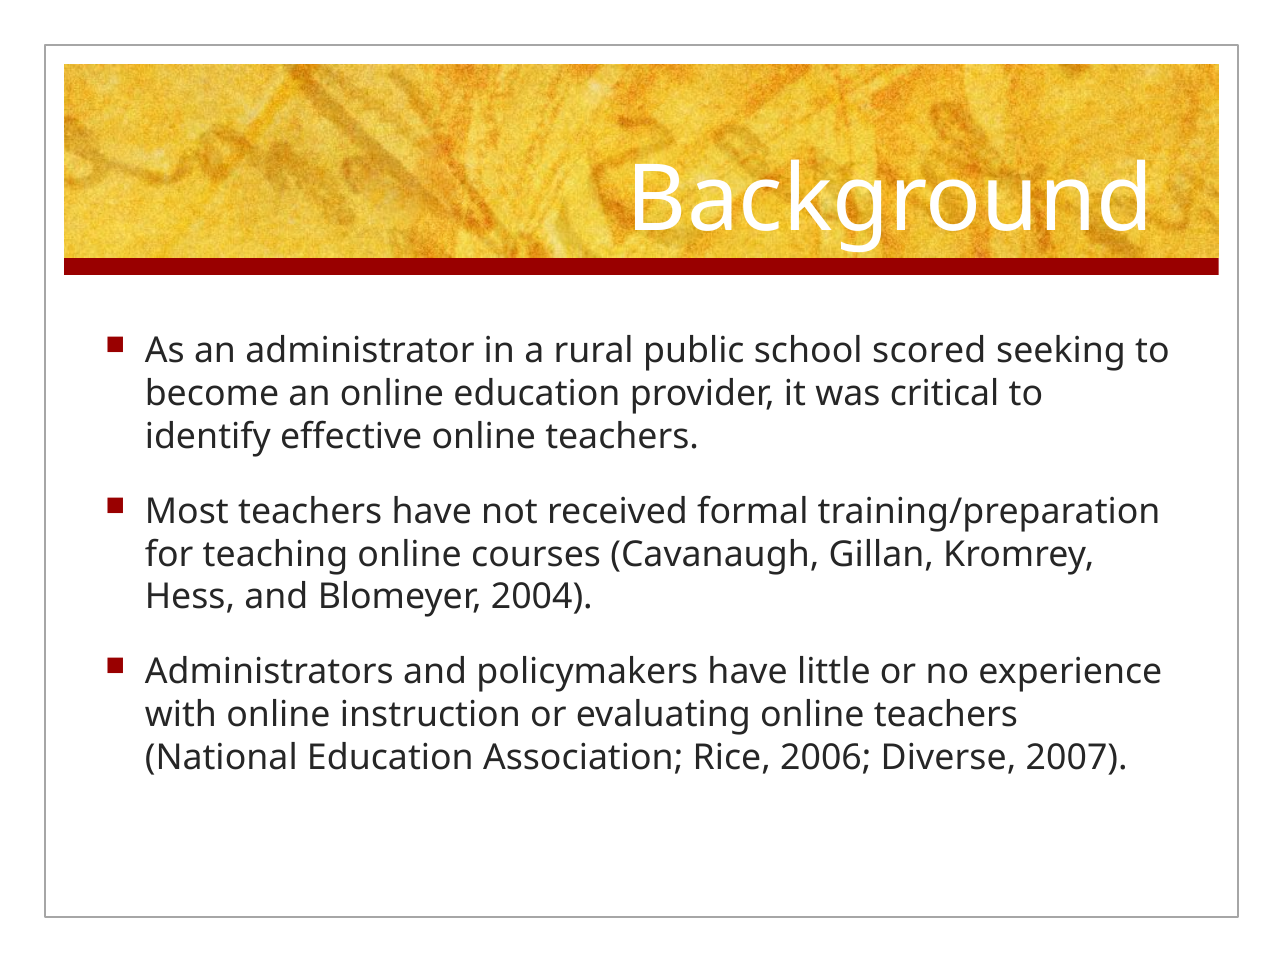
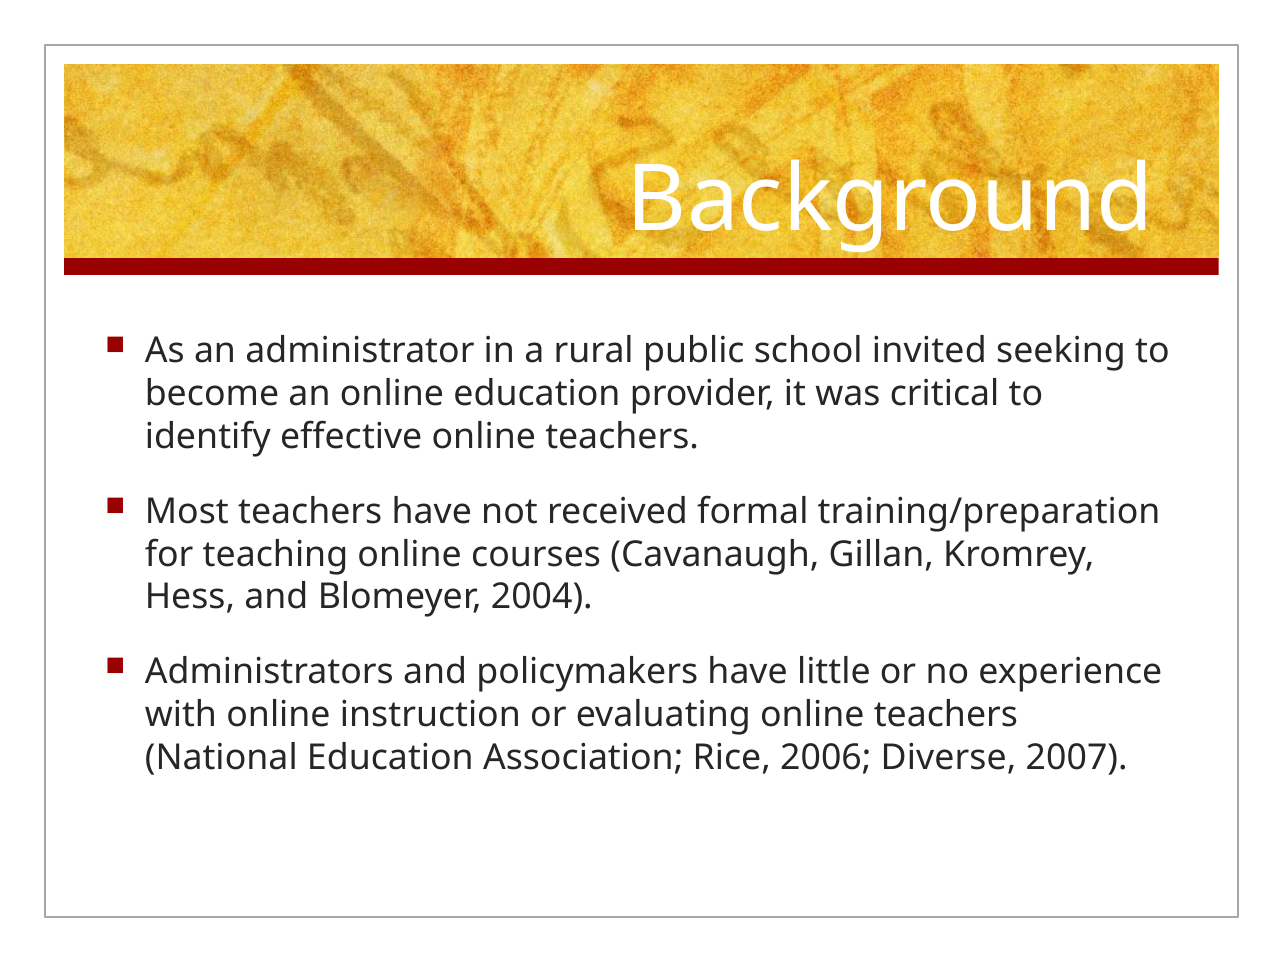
scored: scored -> invited
